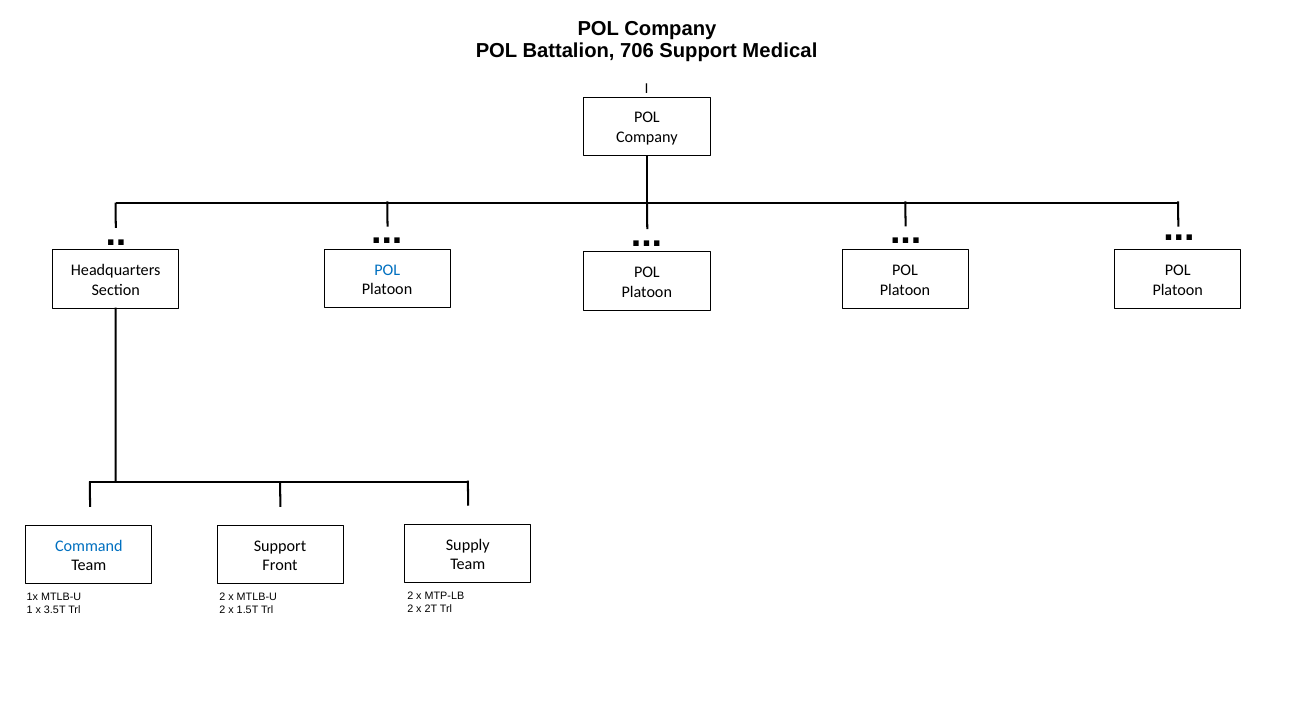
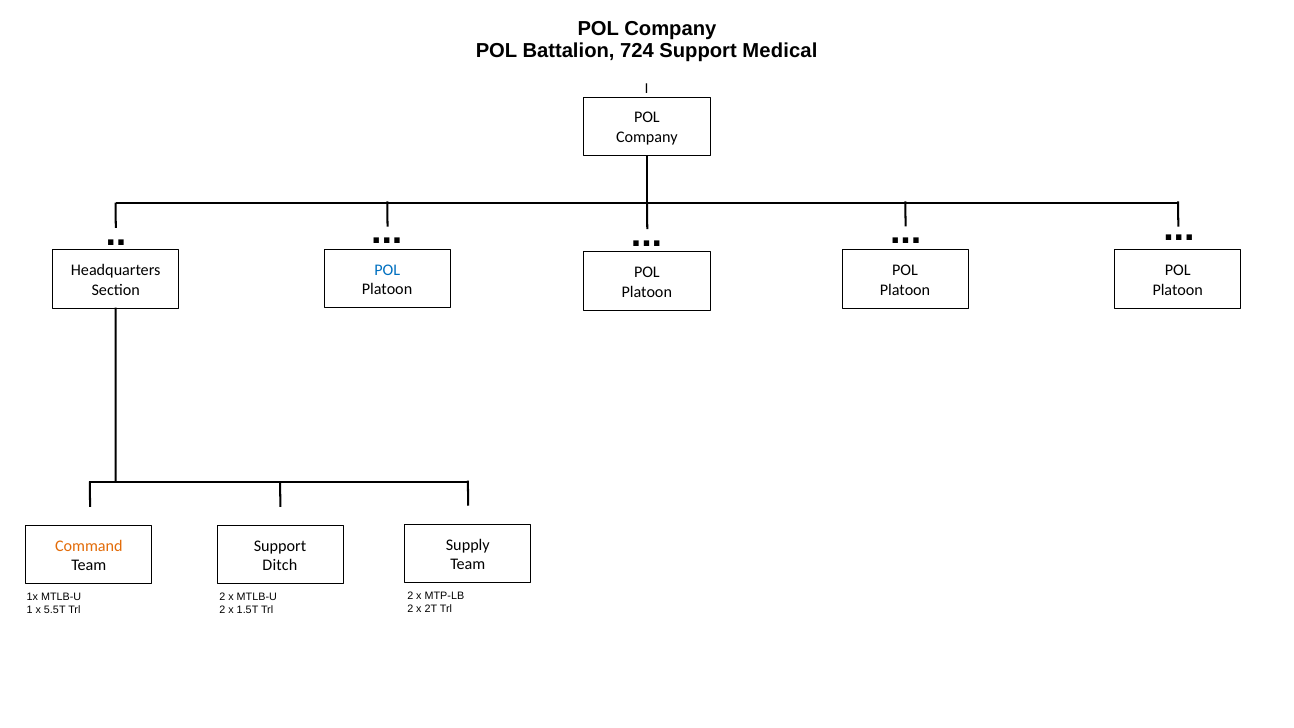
706: 706 -> 724
Command colour: blue -> orange
Front: Front -> Ditch
3.5T: 3.5T -> 5.5T
